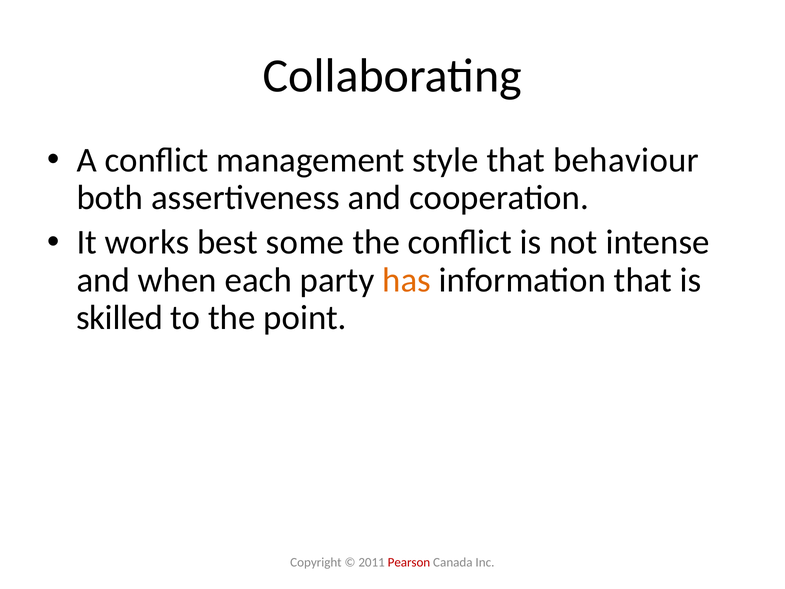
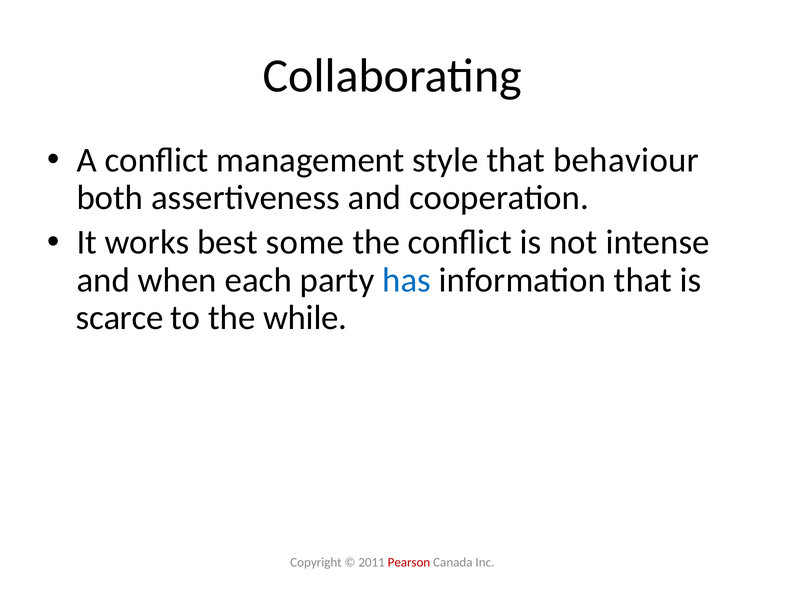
has colour: orange -> blue
skilled: skilled -> scarce
point: point -> while
